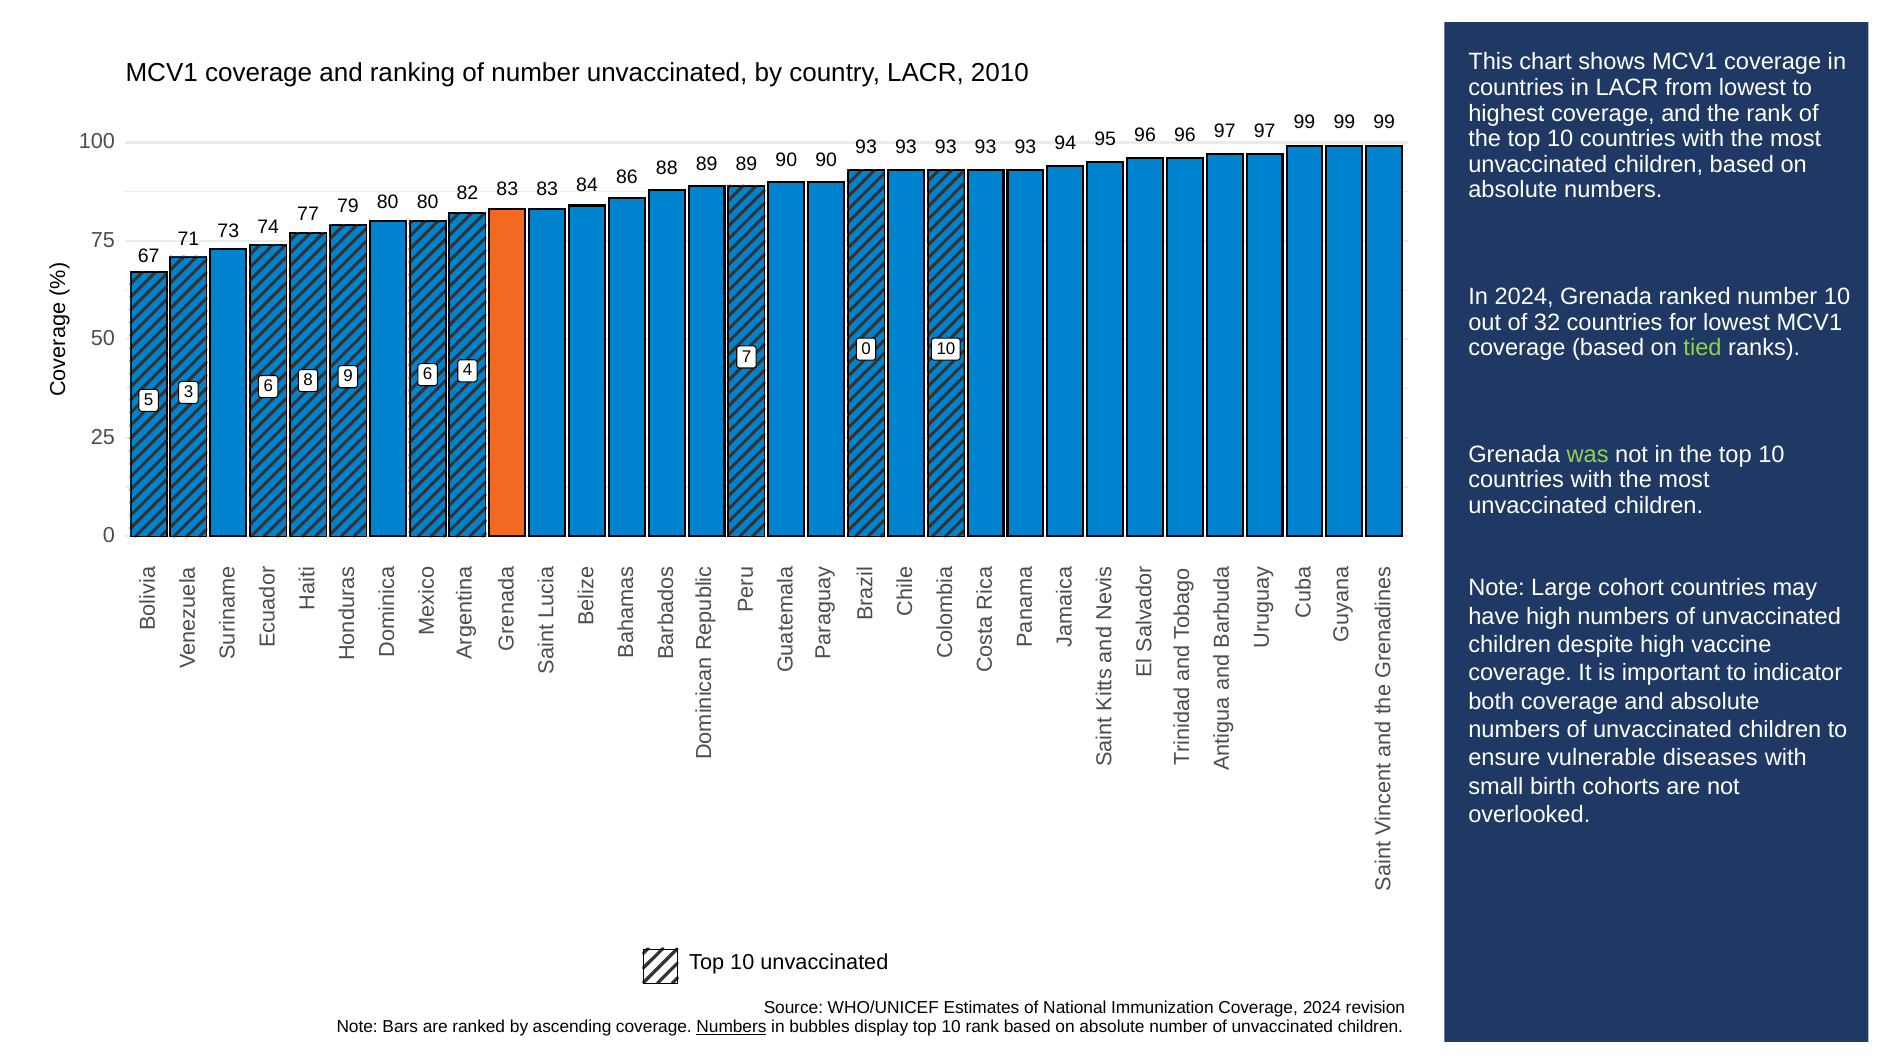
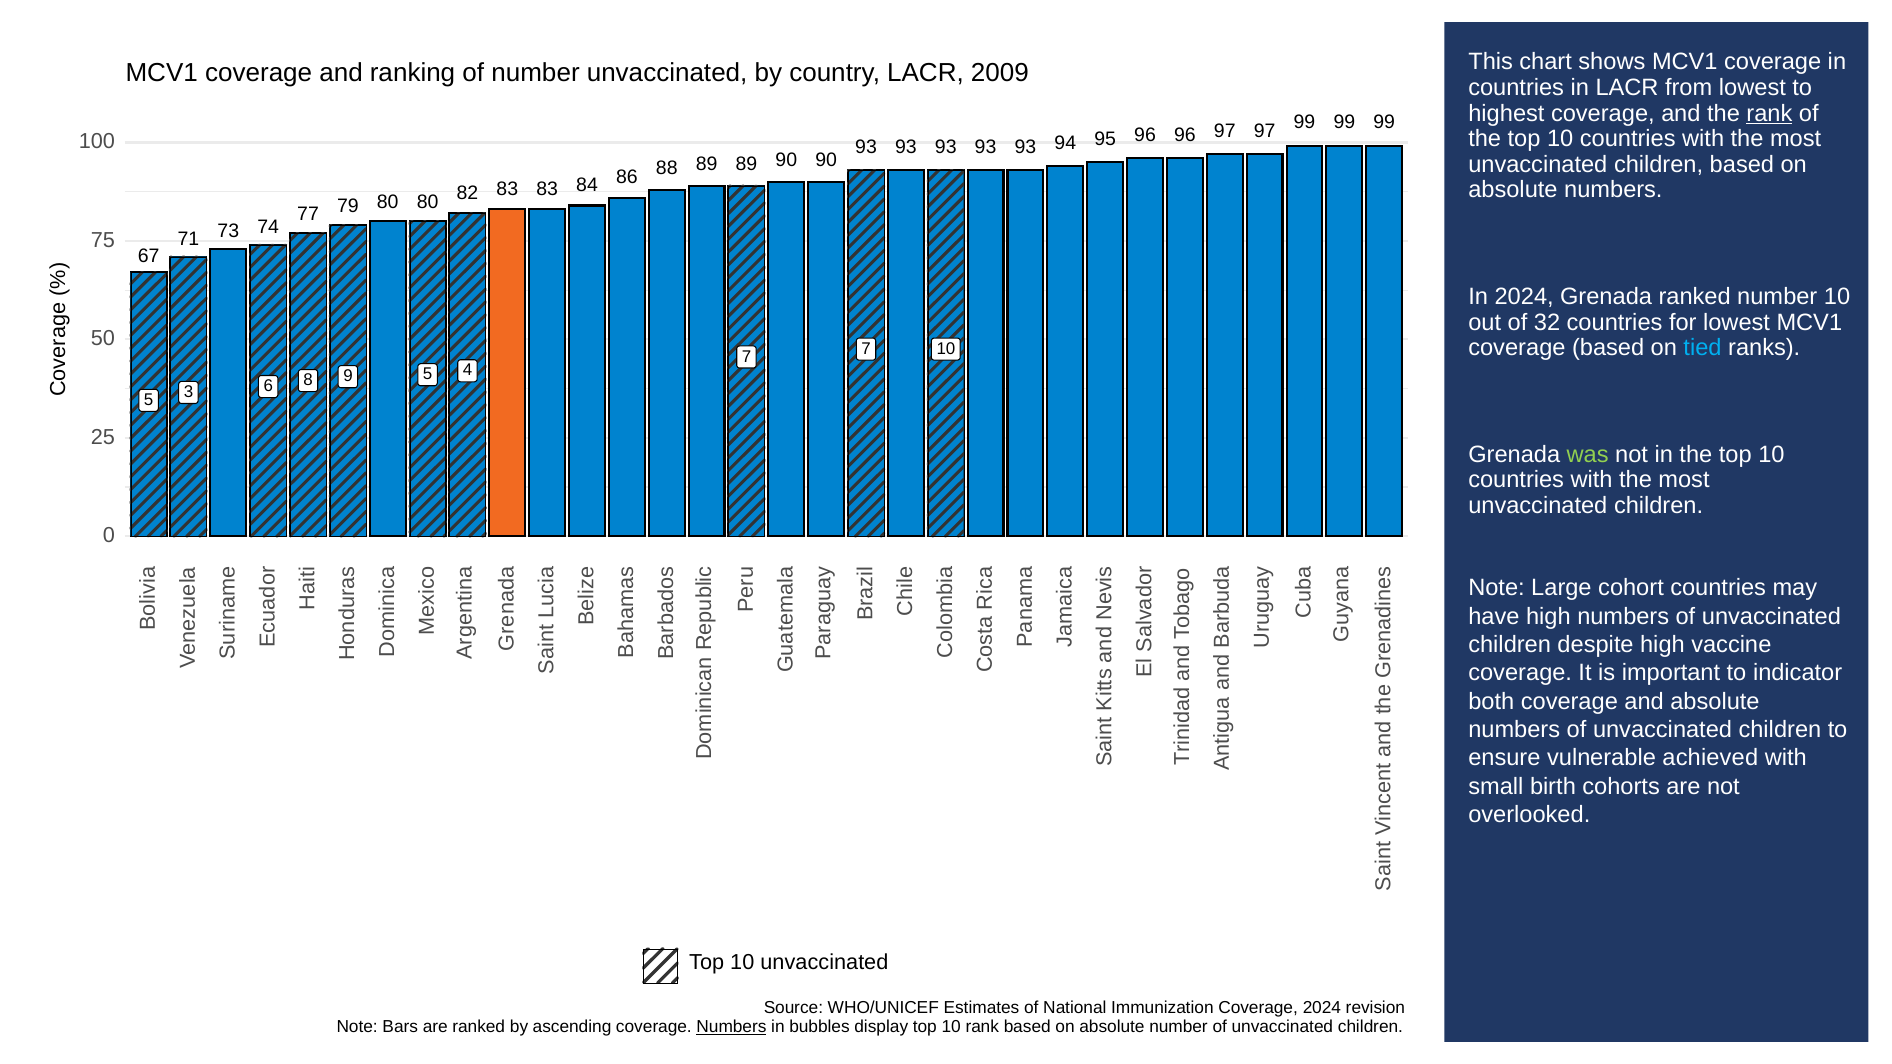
2010: 2010 -> 2009
rank at (1769, 113) underline: none -> present
tied colour: light green -> light blue
7 0: 0 -> 7
9 6: 6 -> 5
diseases: diseases -> achieved
